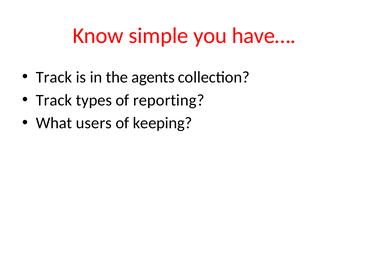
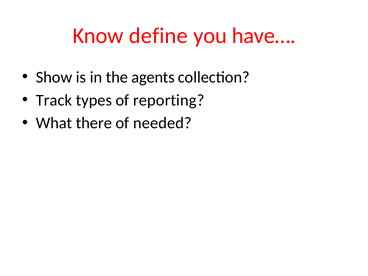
simple: simple -> define
Track at (54, 77): Track -> Show
users: users -> there
keeping: keeping -> needed
